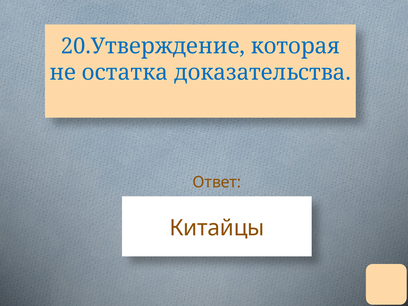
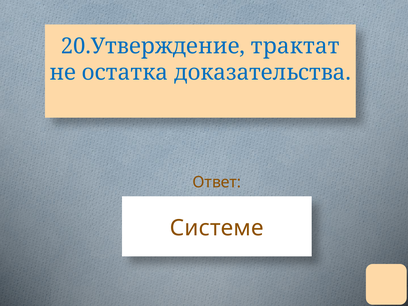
которая: которая -> трактат
Китайцы: Китайцы -> Системе
